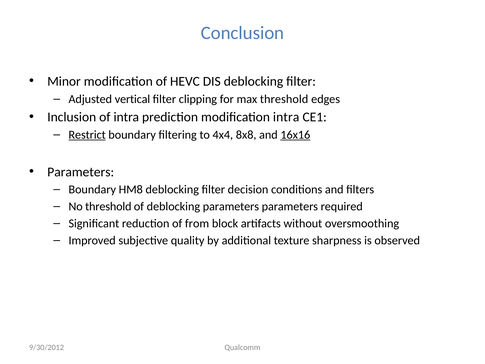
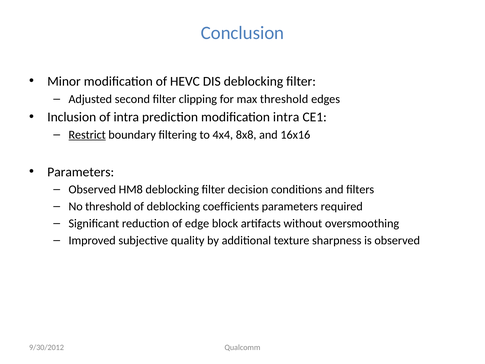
vertical: vertical -> second
16x16 underline: present -> none
Boundary at (92, 189): Boundary -> Observed
deblocking parameters: parameters -> coefficients
from: from -> edge
